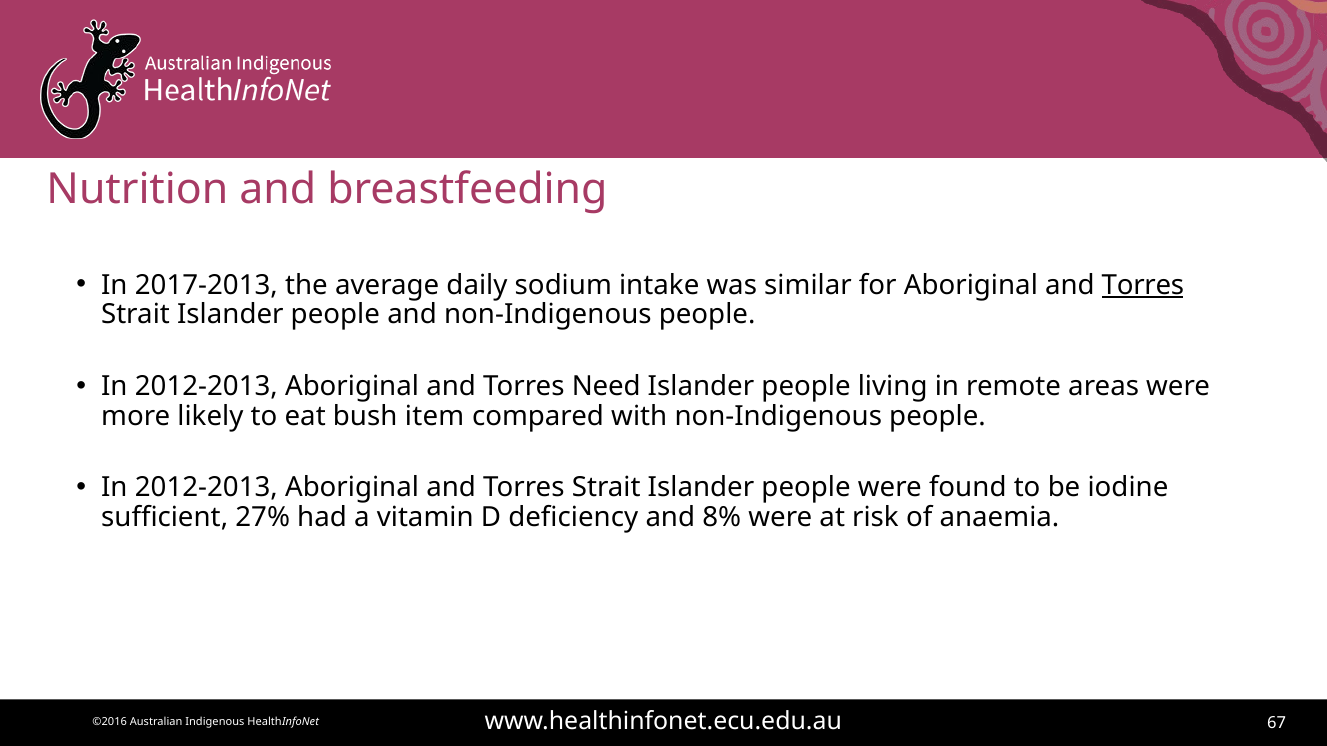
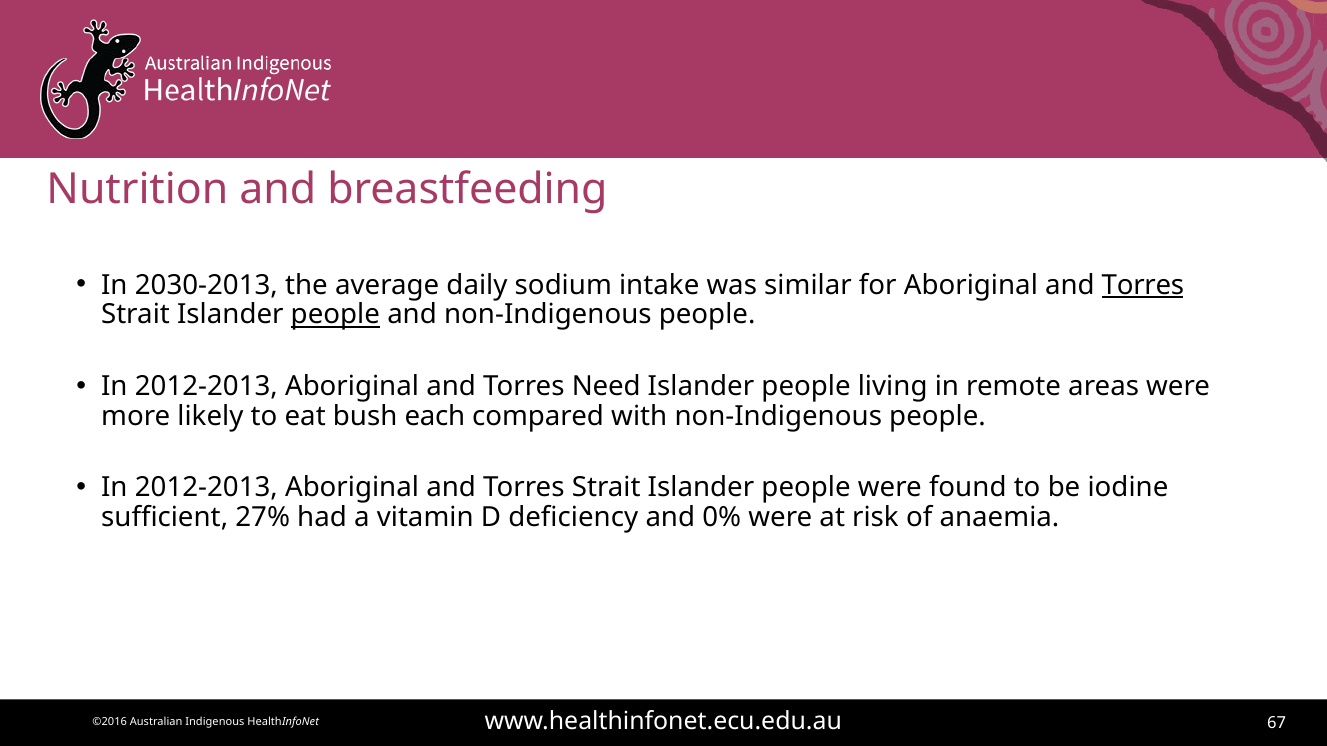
2017-2013: 2017-2013 -> 2030-2013
people at (335, 315) underline: none -> present
item: item -> each
8%: 8% -> 0%
